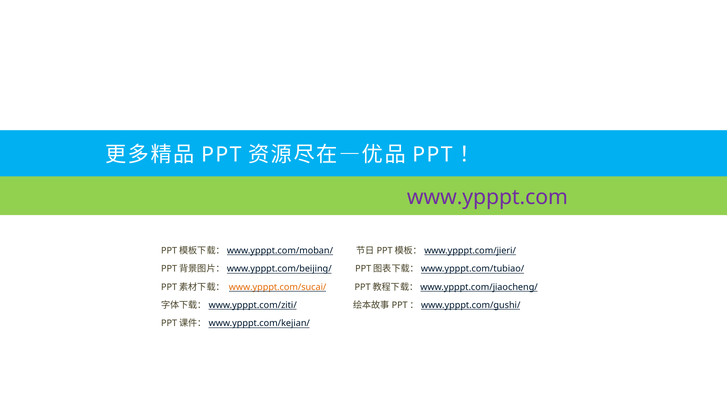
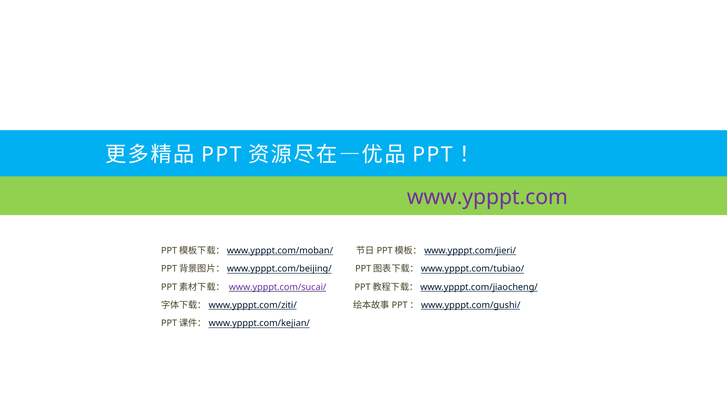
www.ypppt.com/sucai/ colour: orange -> purple
